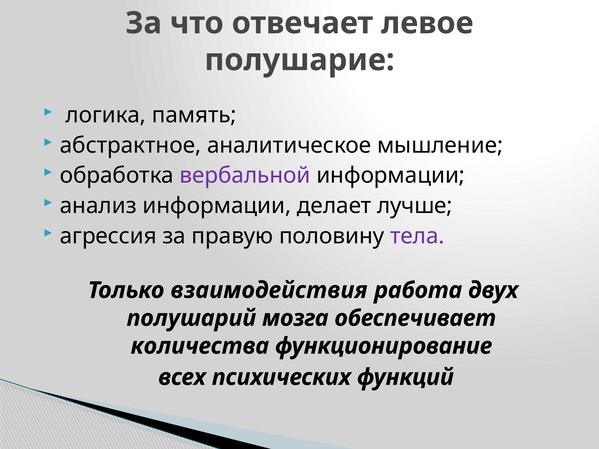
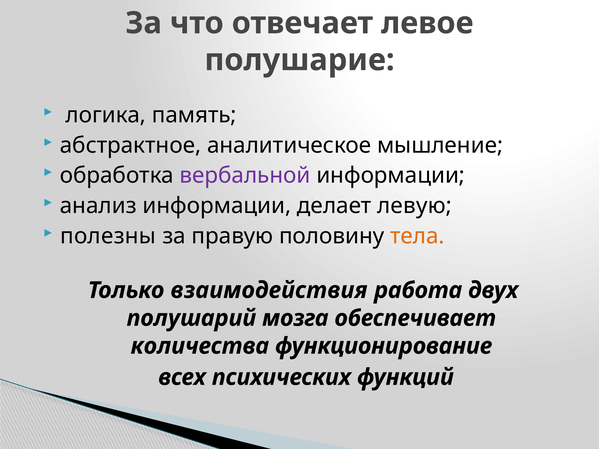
лучше: лучше -> левую
агрессия: агрессия -> полезны
тела colour: purple -> orange
